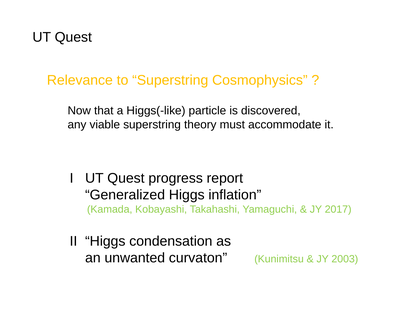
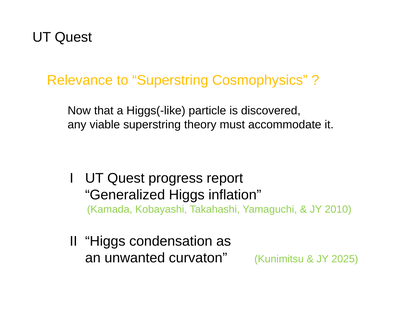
2017: 2017 -> 2010
2003: 2003 -> 2025
